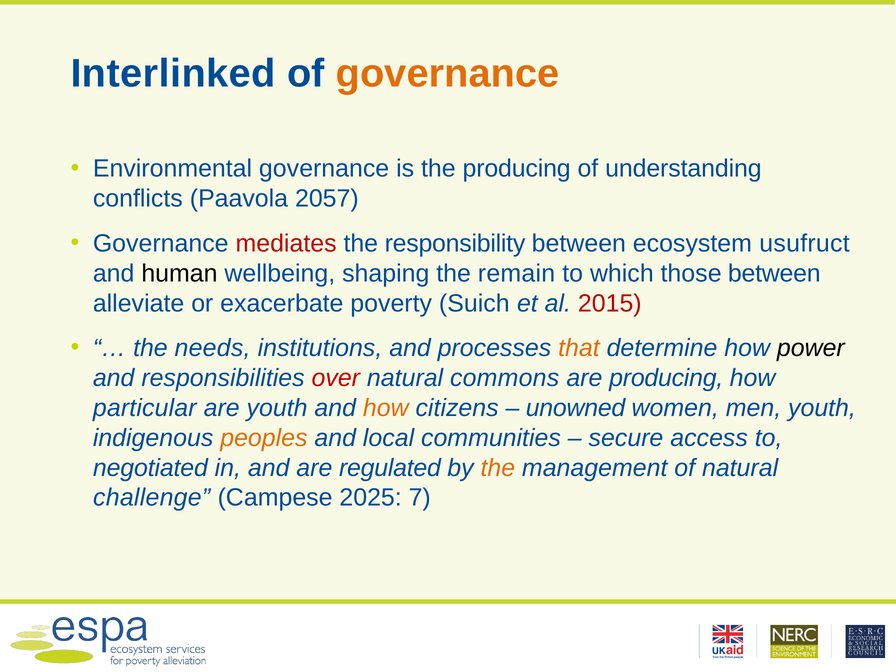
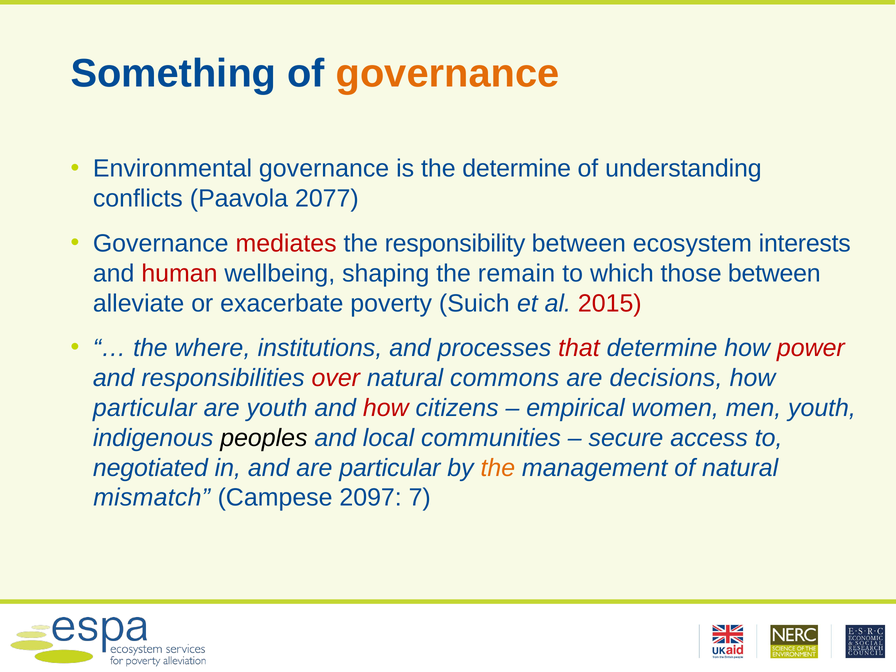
Interlinked: Interlinked -> Something
the producing: producing -> determine
2057: 2057 -> 2077
usufruct: usufruct -> interests
human colour: black -> red
needs: needs -> where
that colour: orange -> red
power colour: black -> red
are producing: producing -> decisions
how at (386, 408) colour: orange -> red
unowned: unowned -> empirical
peoples colour: orange -> black
are regulated: regulated -> particular
challenge: challenge -> mismatch
2025: 2025 -> 2097
